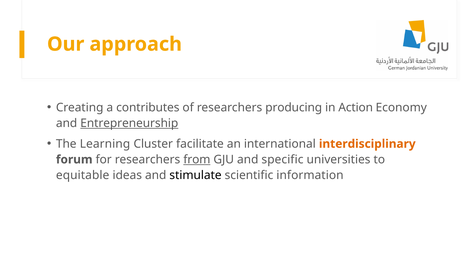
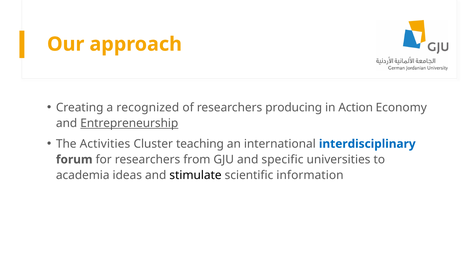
contributes: contributes -> recognized
Learning: Learning -> Activities
facilitate: facilitate -> teaching
interdisciplinary colour: orange -> blue
from underline: present -> none
equitable: equitable -> academia
